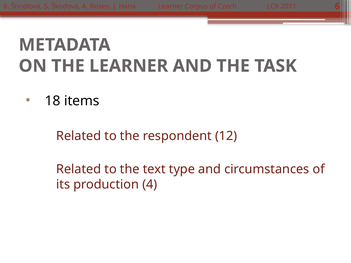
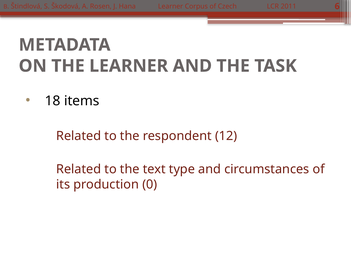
4: 4 -> 0
